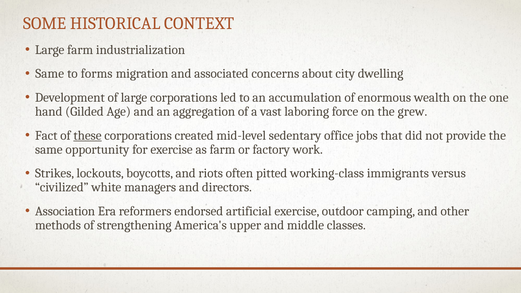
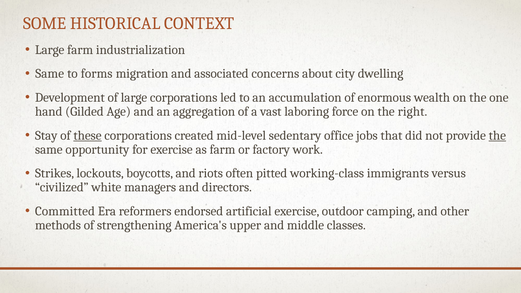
grew: grew -> right
Fact: Fact -> Stay
the at (497, 135) underline: none -> present
Association: Association -> Committed
